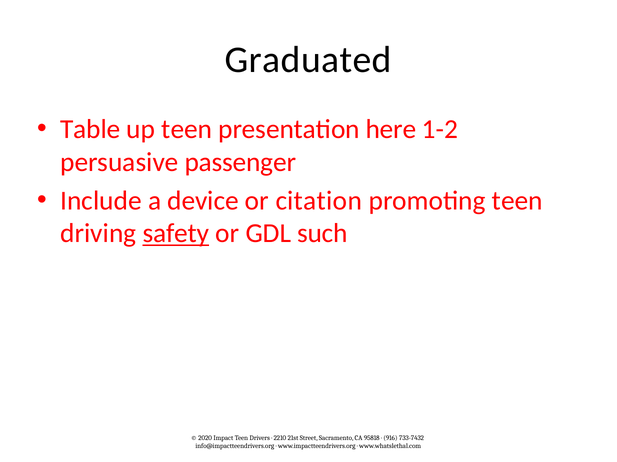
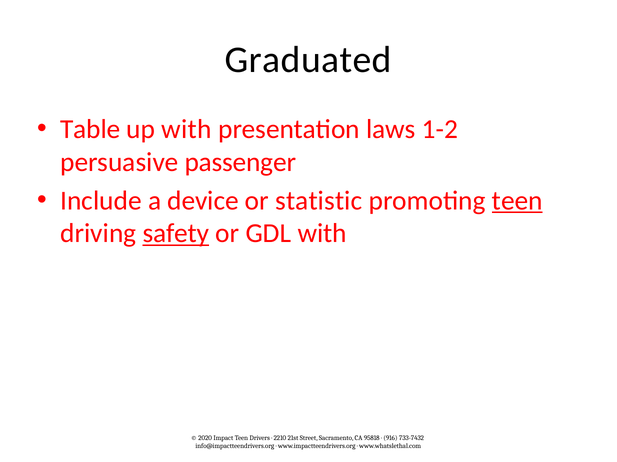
up teen: teen -> with
here: here -> laws
citation: citation -> statistic
teen at (517, 201) underline: none -> present
GDL such: such -> with
